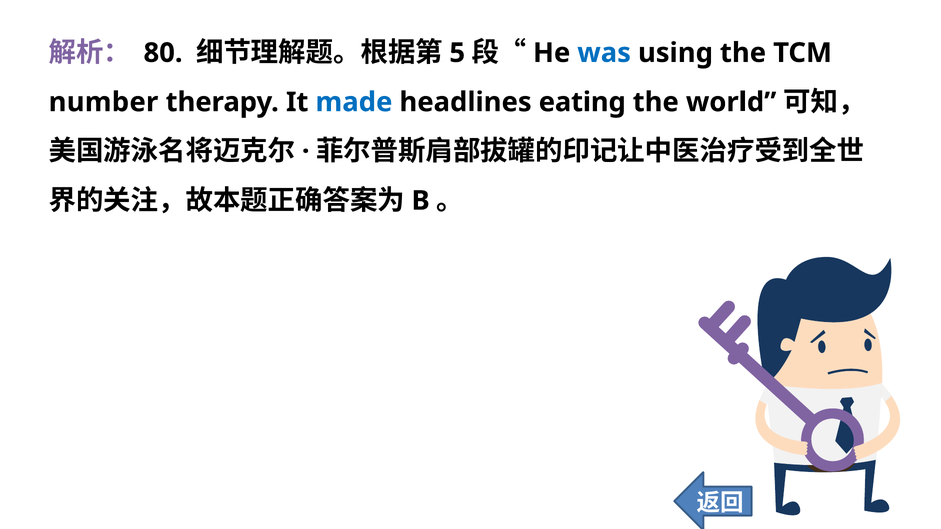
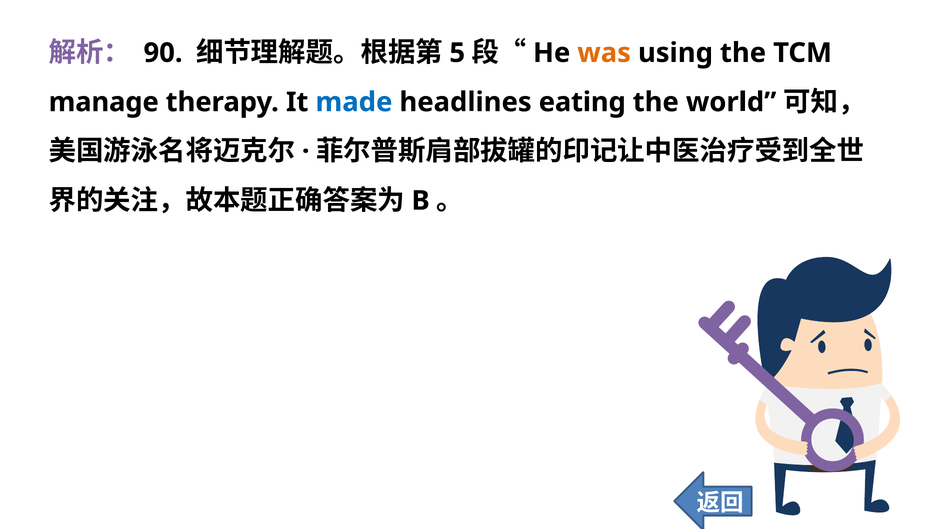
80: 80 -> 90
was colour: blue -> orange
number: number -> manage
